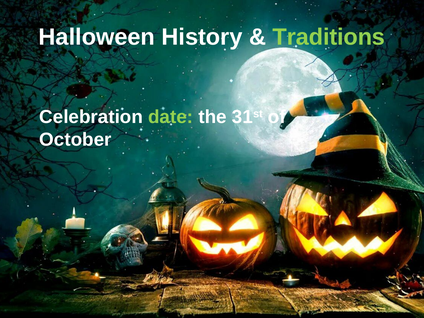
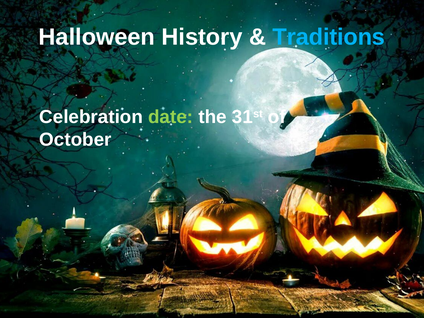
Traditions colour: light green -> light blue
